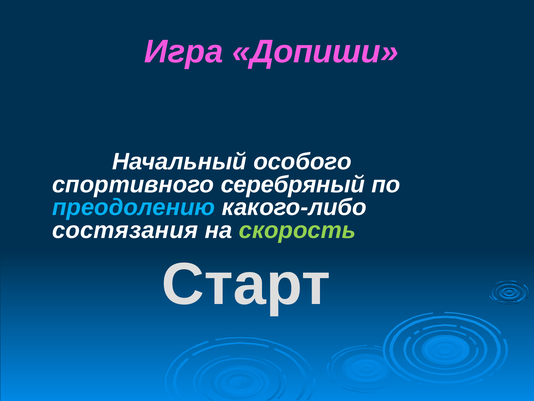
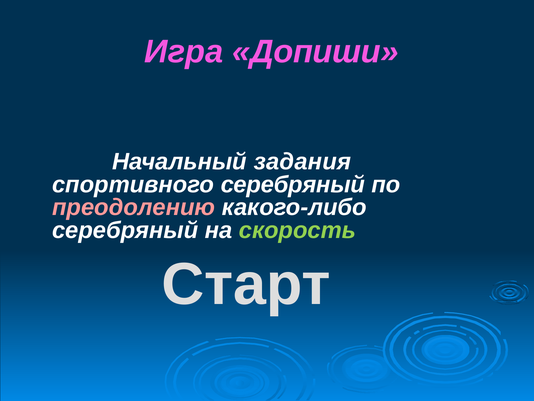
особого: особого -> задания
преодолению colour: light blue -> pink
состязания at (125, 230): состязания -> серебряный
